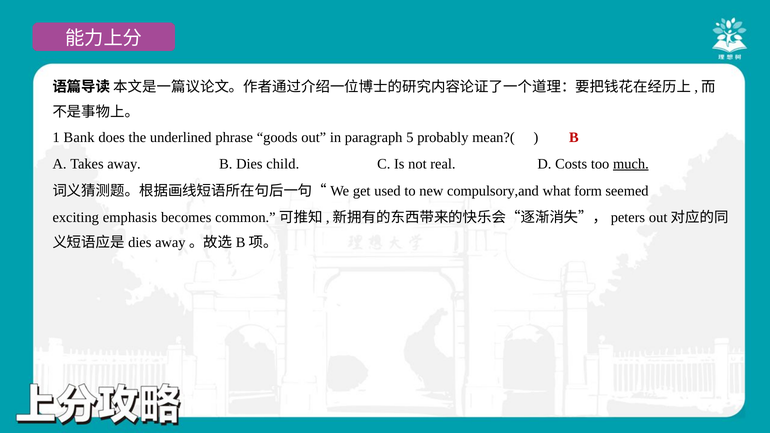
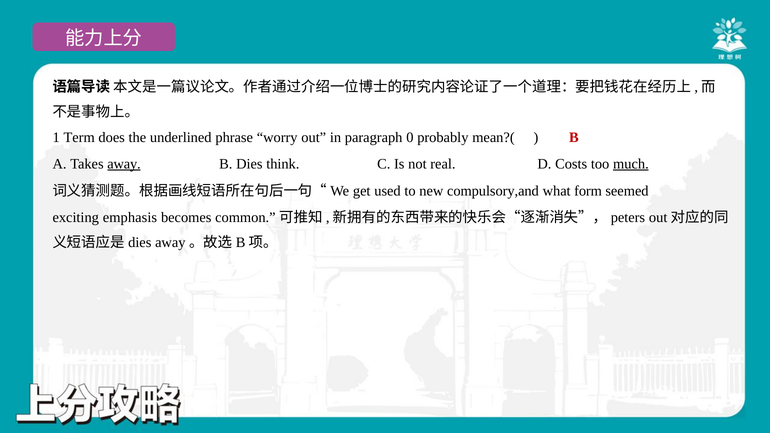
Bank: Bank -> Term
goods: goods -> worry
5: 5 -> 0
away underline: none -> present
child: child -> think
